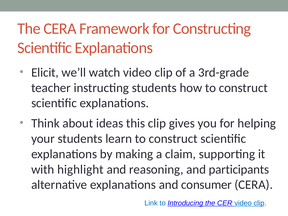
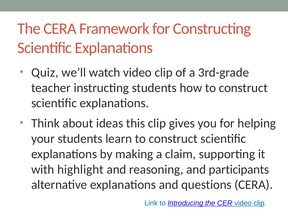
Elicit: Elicit -> Quiz
consumer: consumer -> questions
